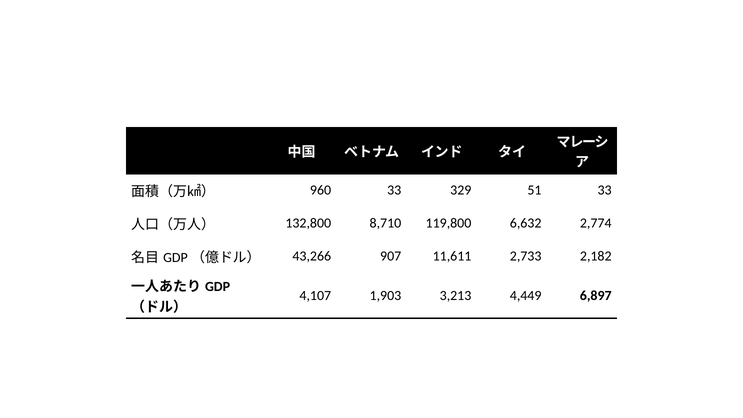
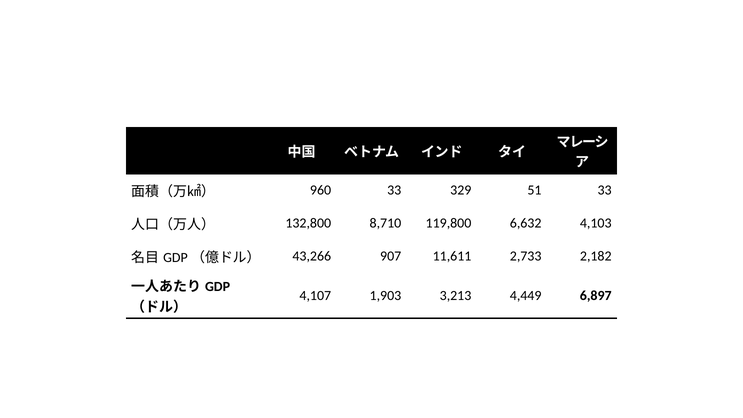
2,774: 2,774 -> 4,103
